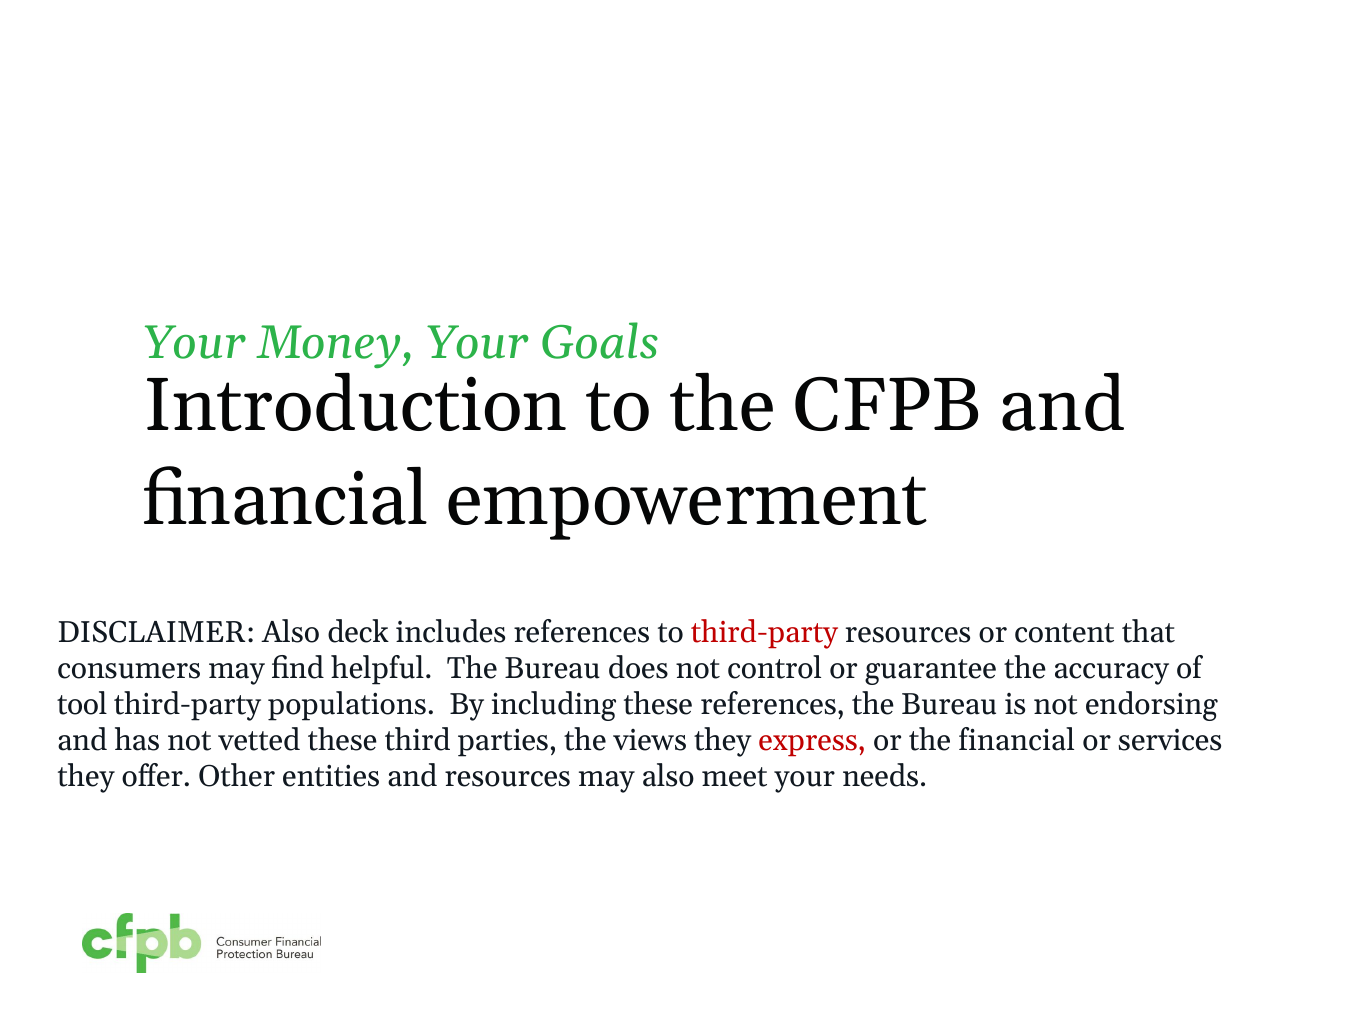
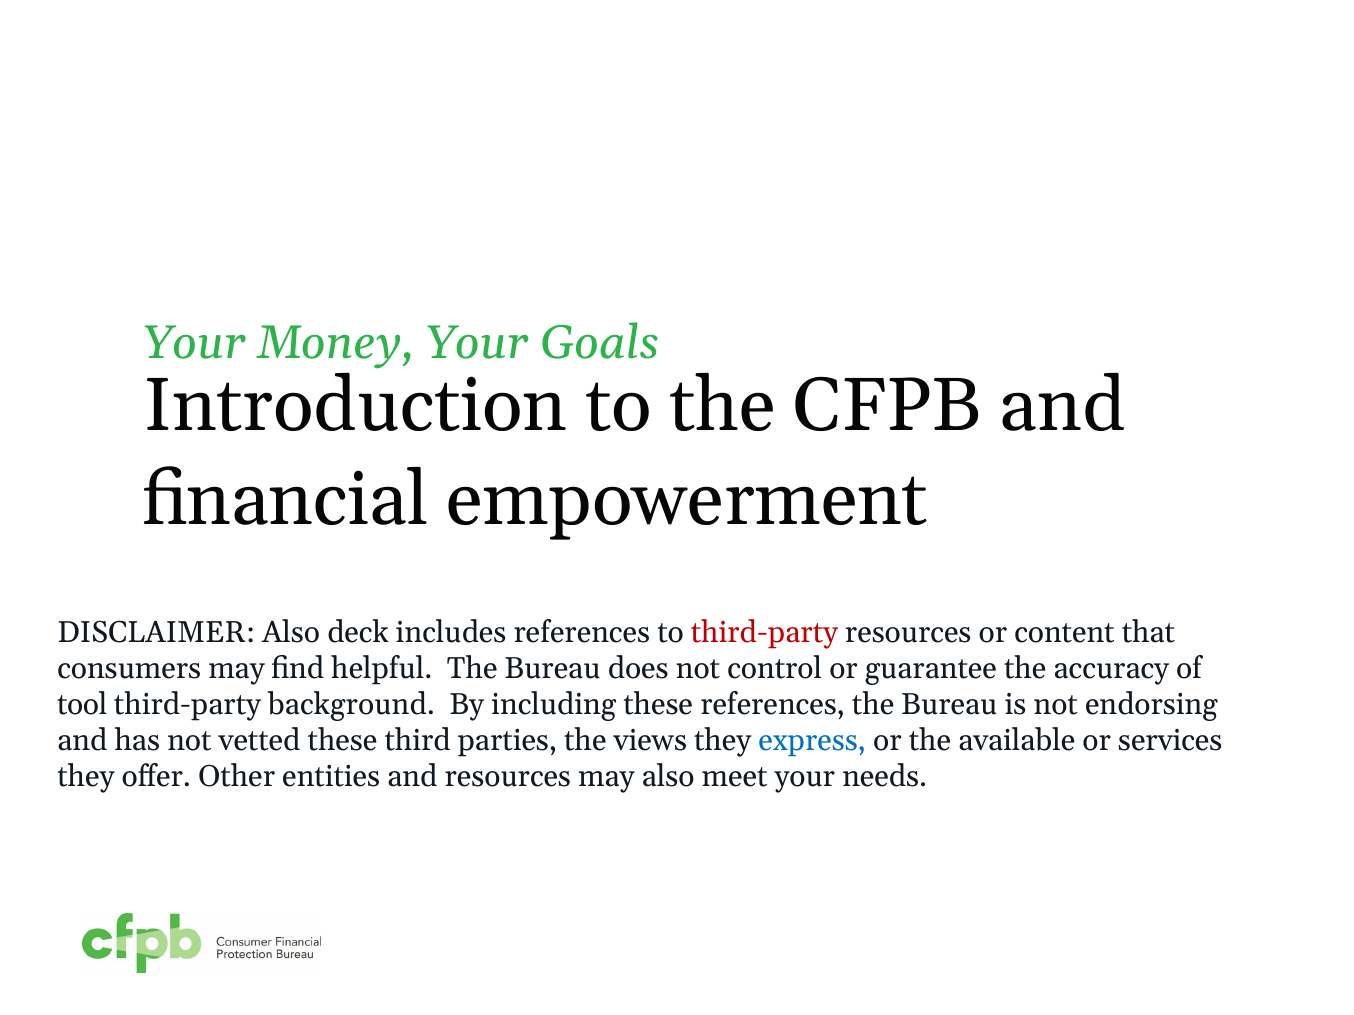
populations: populations -> background
express colour: red -> blue
the financial: financial -> available
